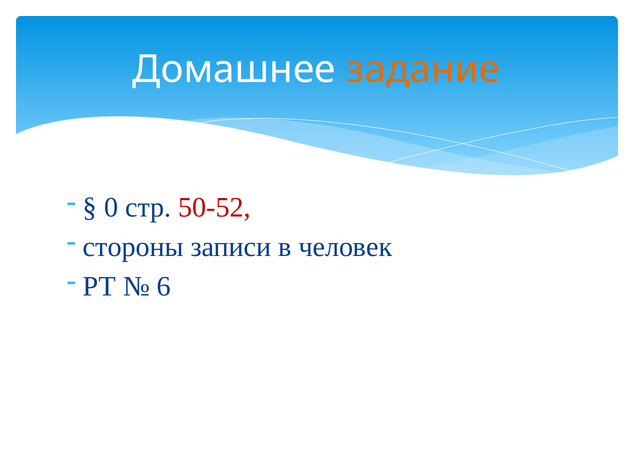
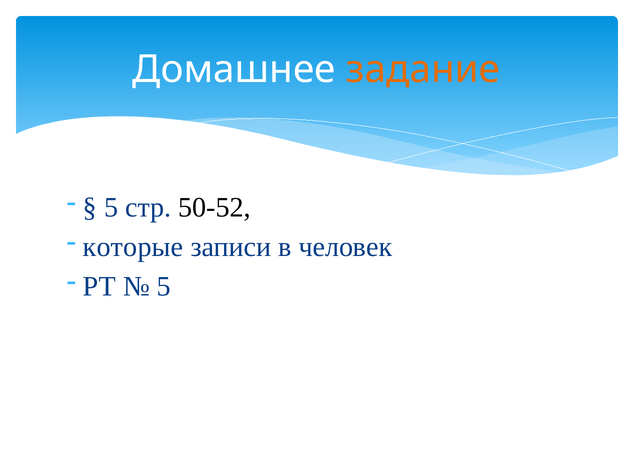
0 at (111, 207): 0 -> 5
50-52 colour: red -> black
стороны: стороны -> которые
6 at (164, 286): 6 -> 5
